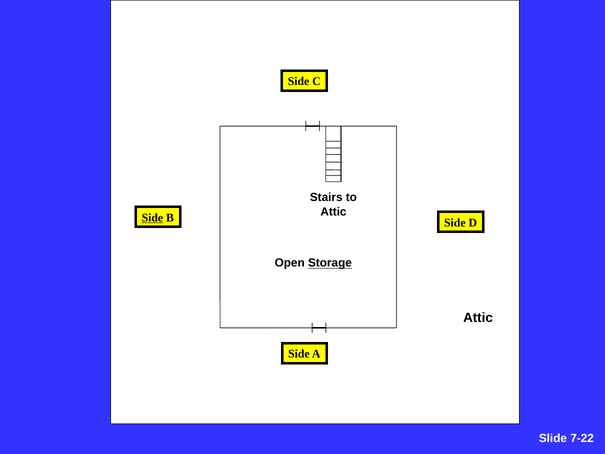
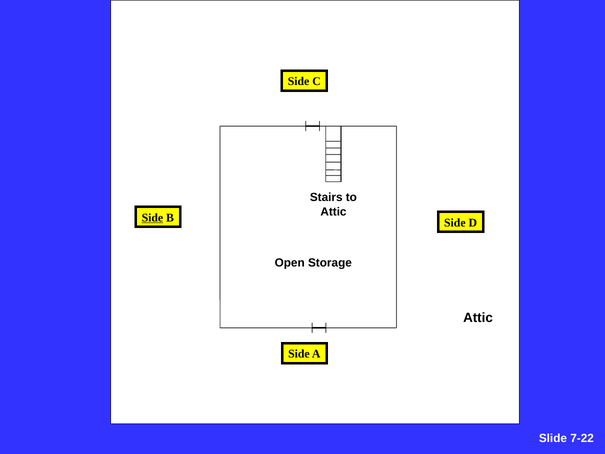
Storage underline: present -> none
